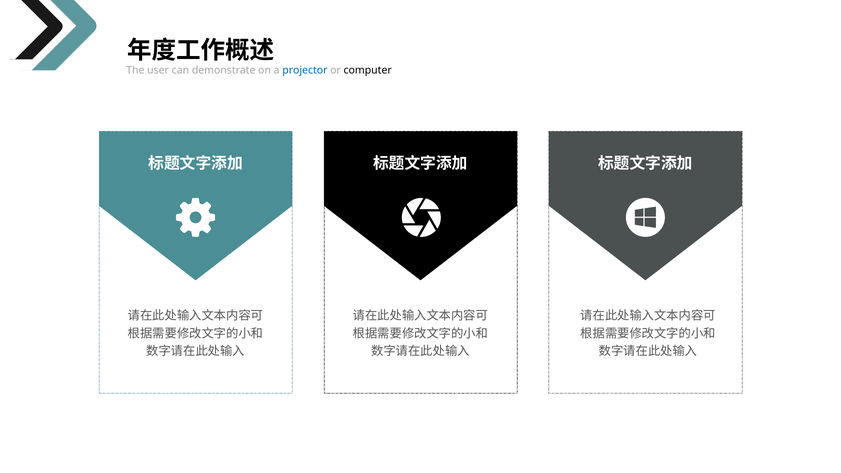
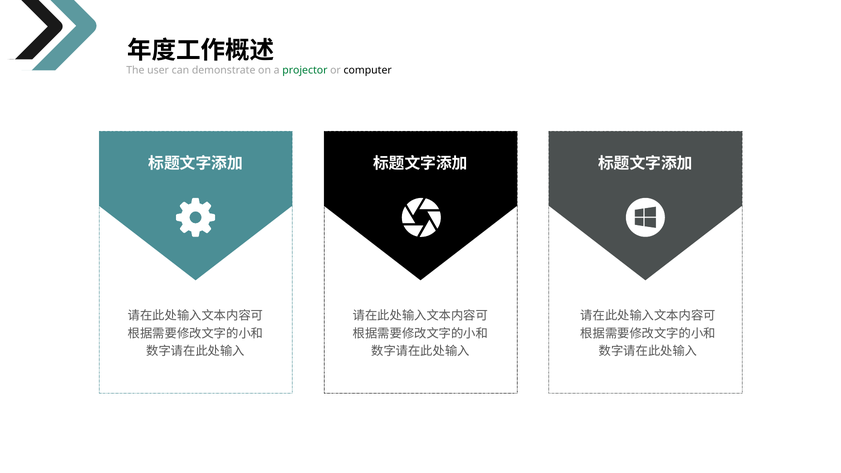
projector colour: blue -> green
